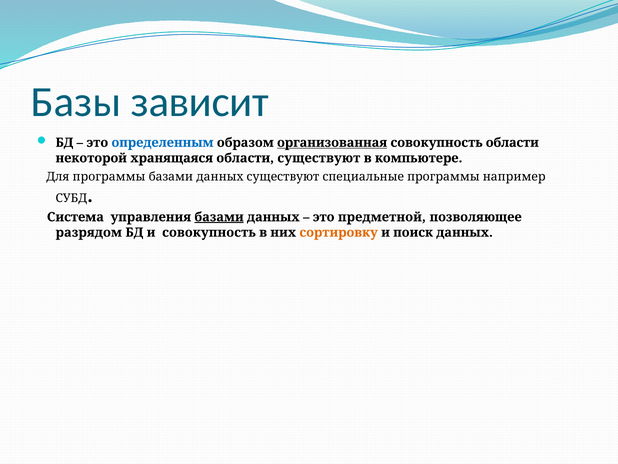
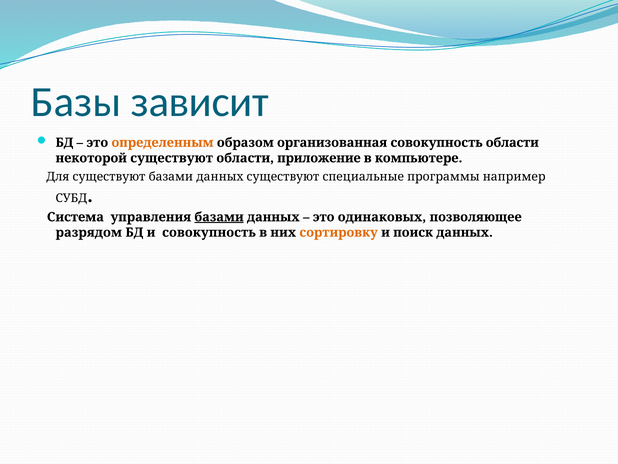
определенным colour: blue -> orange
организованная underline: present -> none
некоторой хранящаяся: хранящаяся -> существуют
области существуют: существуют -> приложение
Для программы: программы -> существуют
предметной: предметной -> одинаковых
